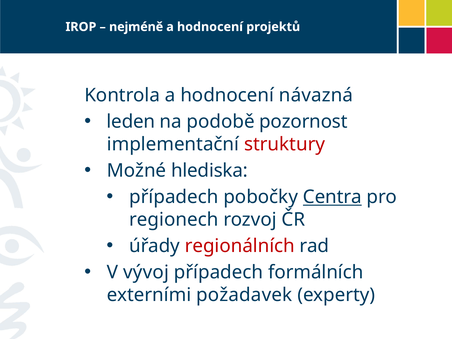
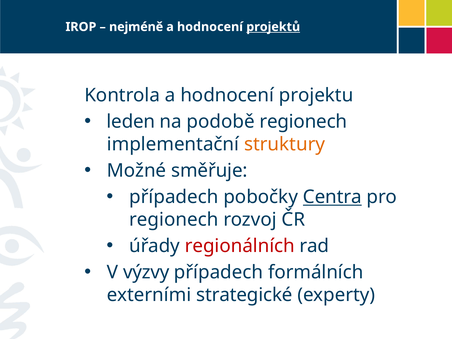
projektů underline: none -> present
návazná: návazná -> projektu
podobě pozornost: pozornost -> regionech
struktury colour: red -> orange
hlediska: hlediska -> směřuje
vývoj: vývoj -> výzvy
požadavek: požadavek -> strategické
